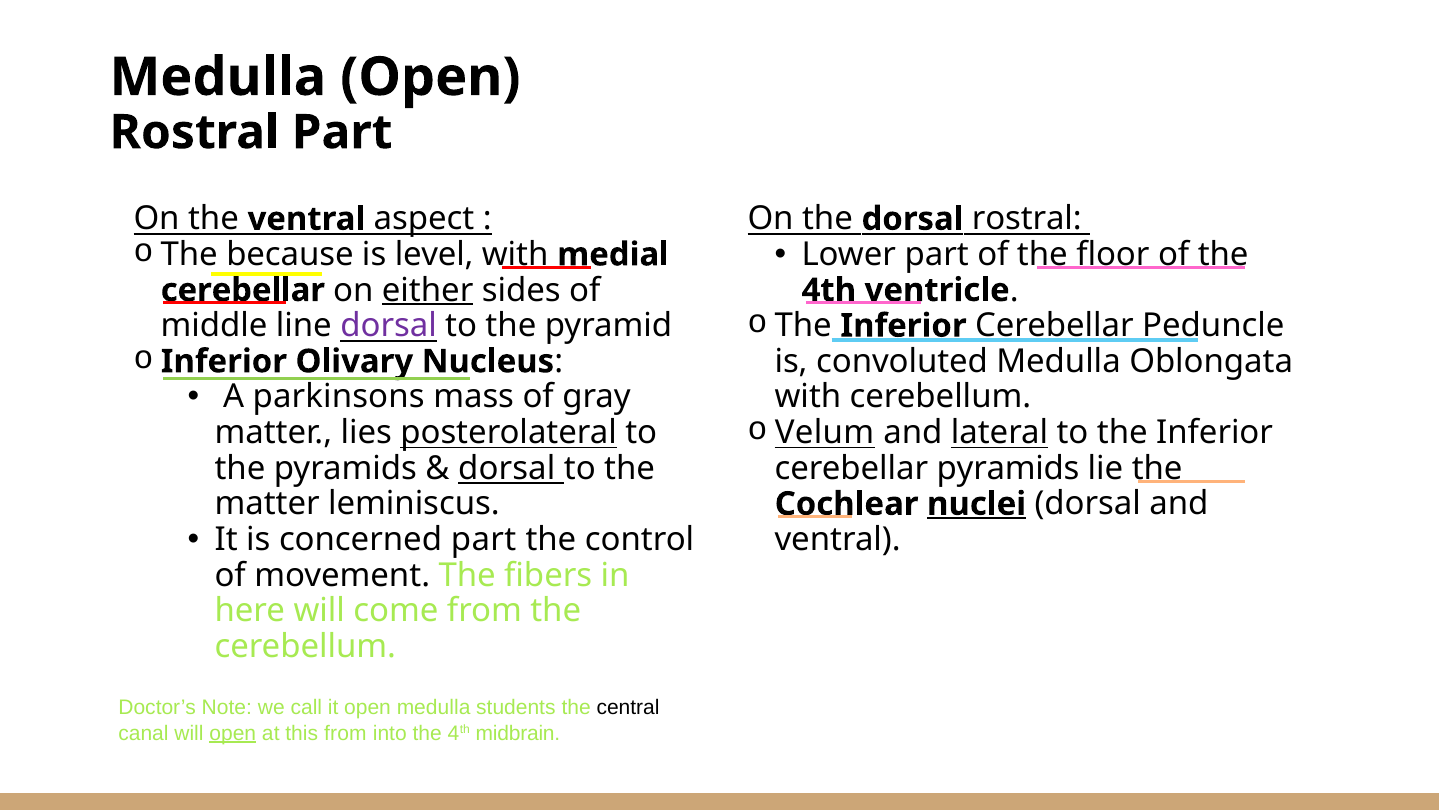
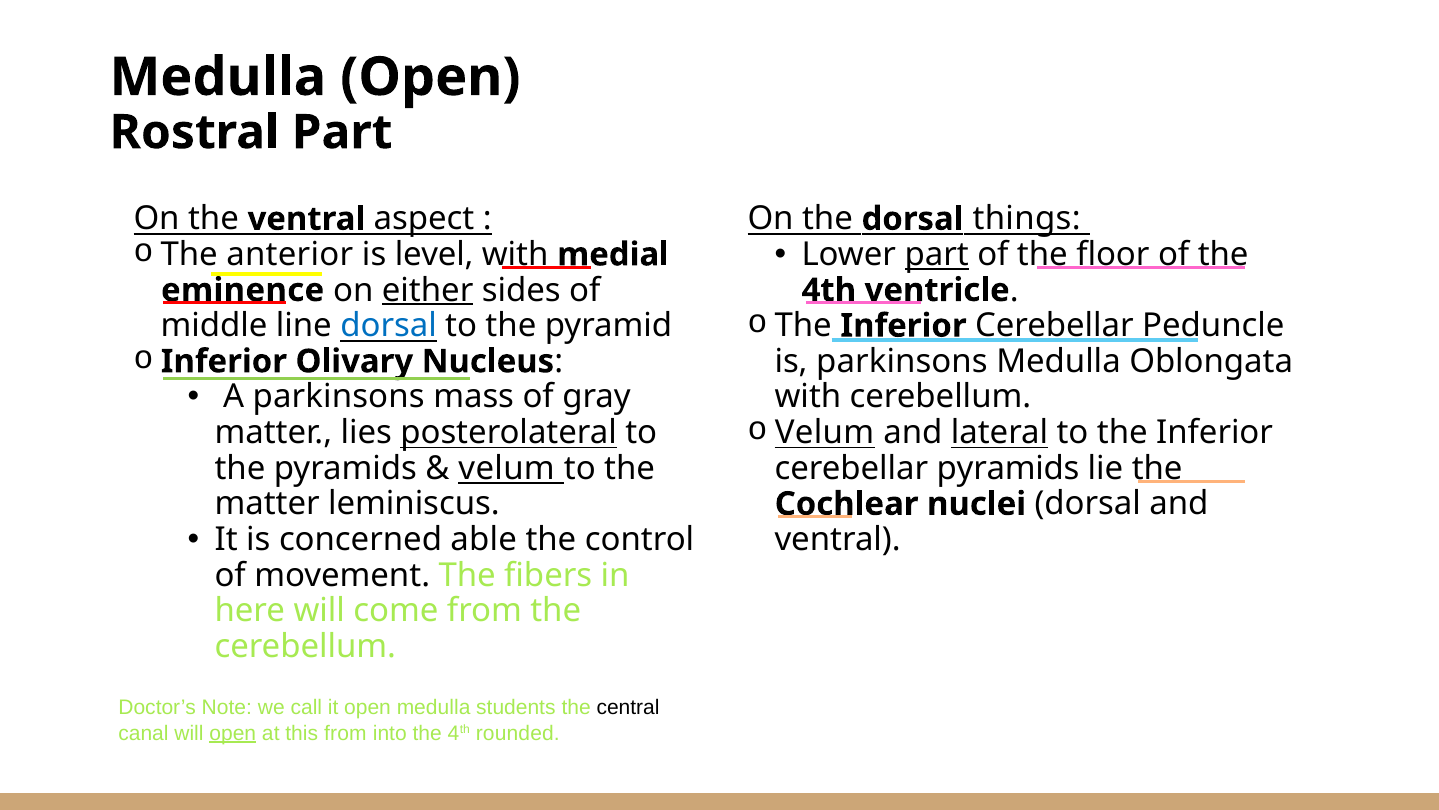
dorsal rostral: rostral -> things
part at (937, 254) underline: none -> present
because: because -> anterior
cerebellar at (243, 290): cerebellar -> eminence
dorsal at (389, 326) colour: purple -> blue
is convoluted: convoluted -> parkinsons
dorsal at (507, 468): dorsal -> velum
nuclei underline: present -> none
concerned part: part -> able
midbrain: midbrain -> rounded
